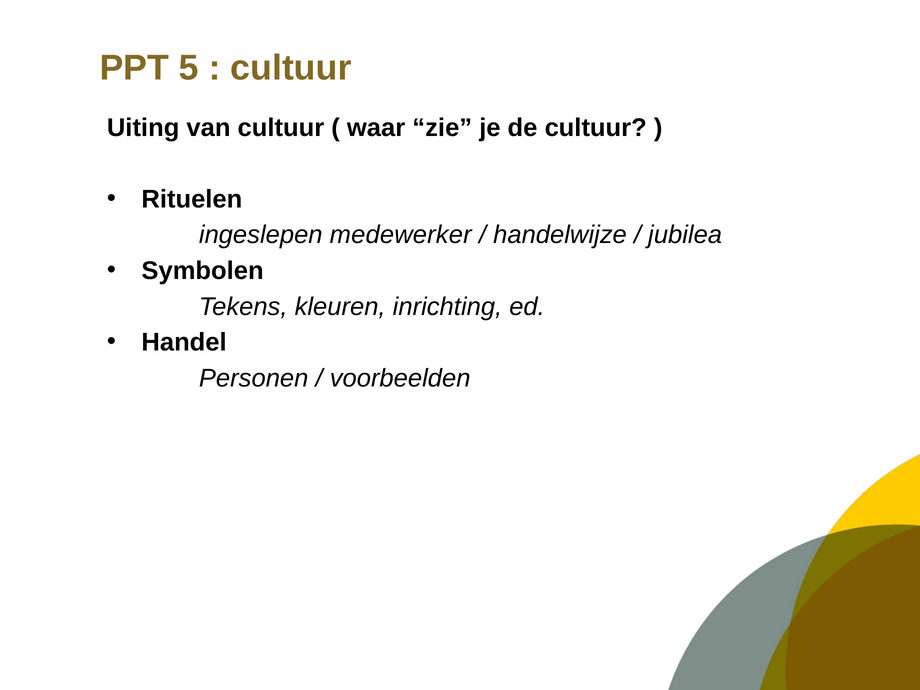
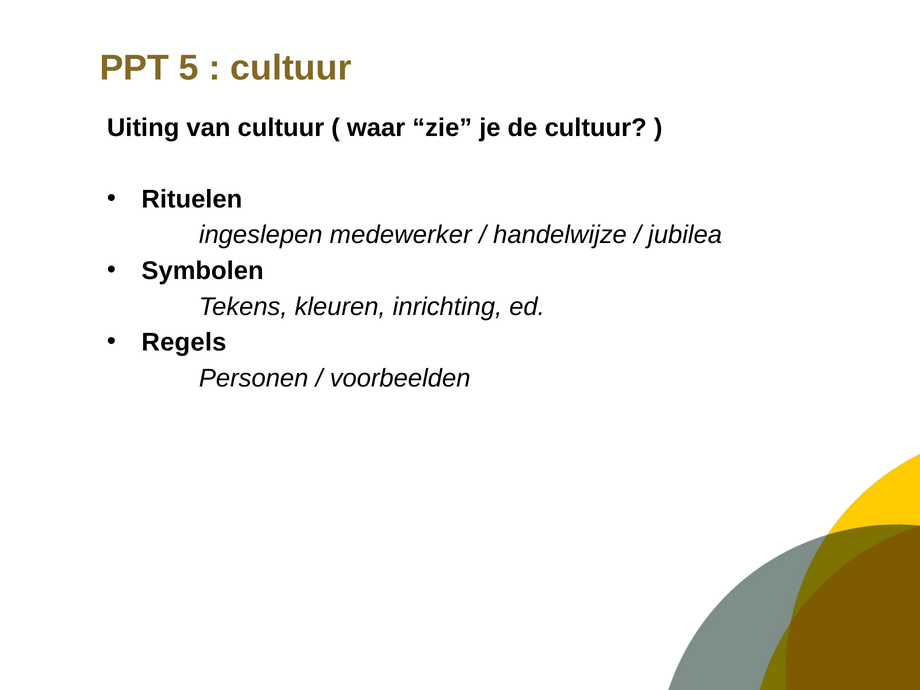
Handel: Handel -> Regels
